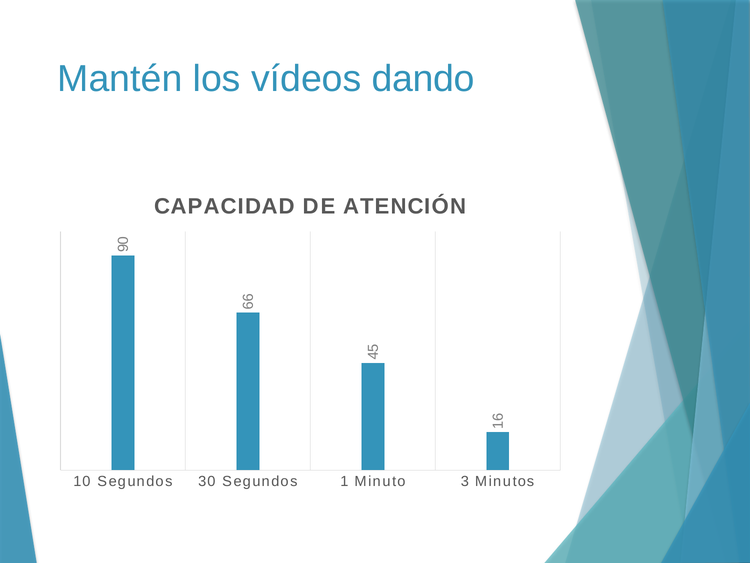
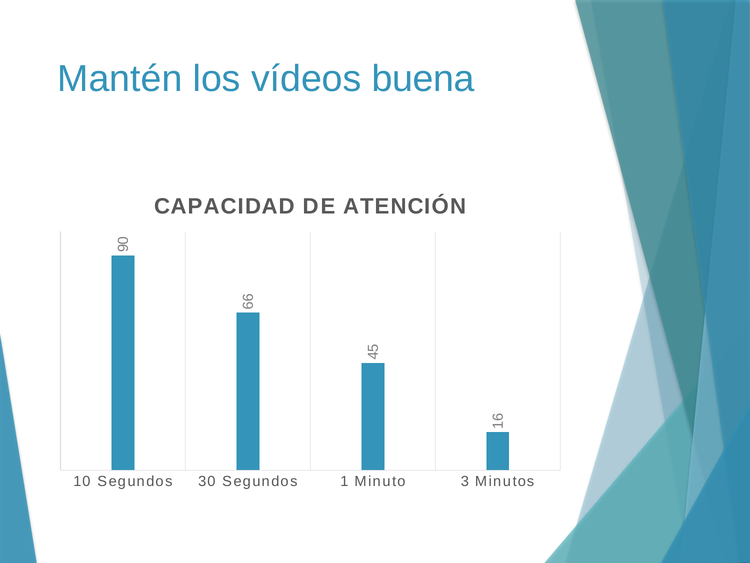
dando: dando -> buena
